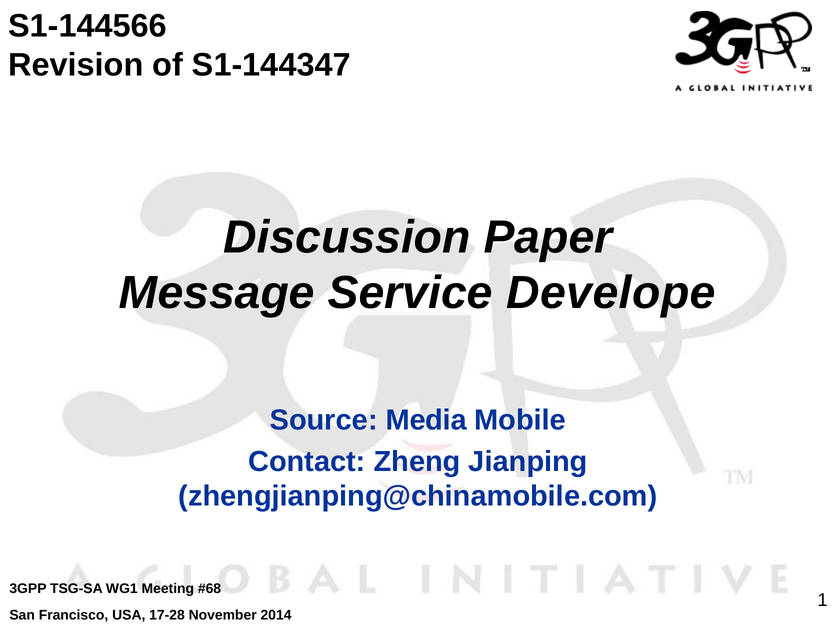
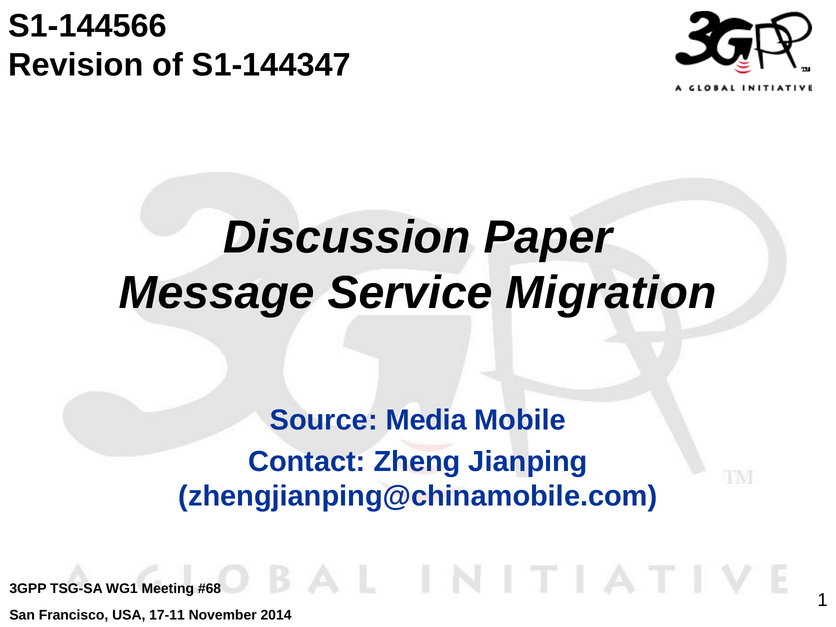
Develope: Develope -> Migration
17-28: 17-28 -> 17-11
